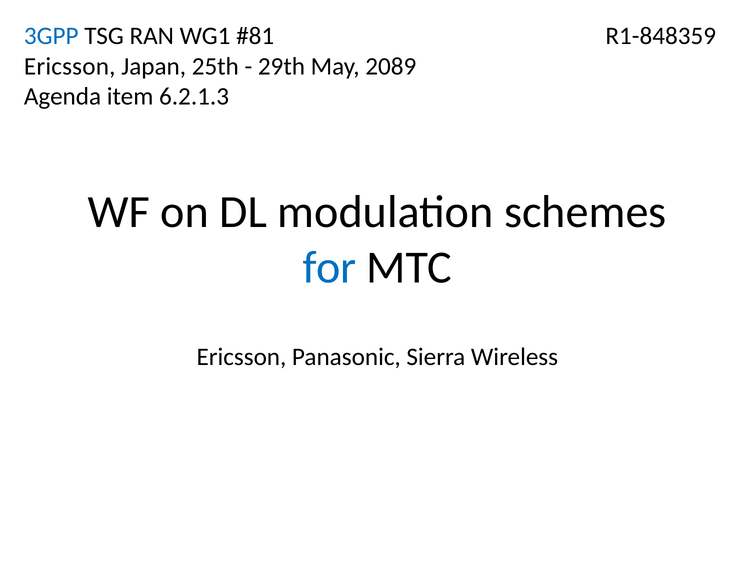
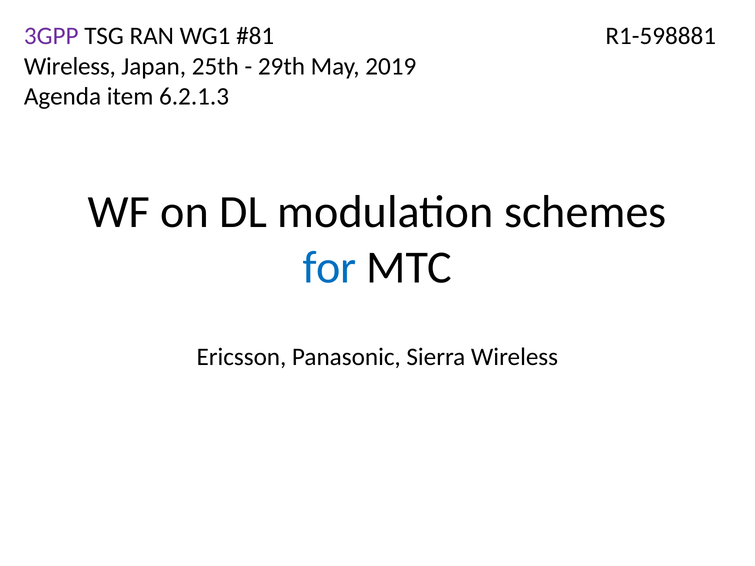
3GPP colour: blue -> purple
R1-848359: R1-848359 -> R1-598881
Ericsson at (70, 66): Ericsson -> Wireless
2089: 2089 -> 2019
